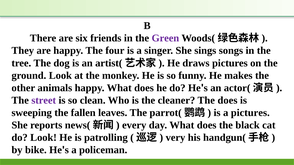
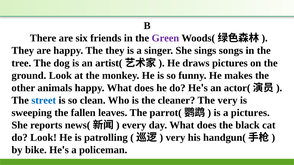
The four: four -> they
street colour: purple -> blue
The does: does -> very
